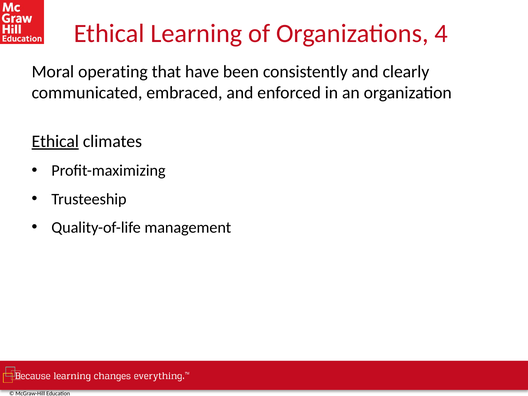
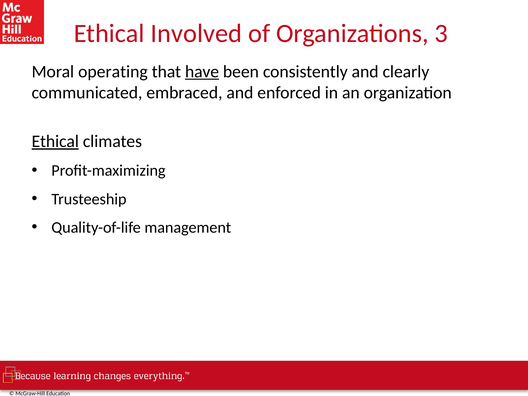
Learning: Learning -> Involved
4: 4 -> 3
have underline: none -> present
